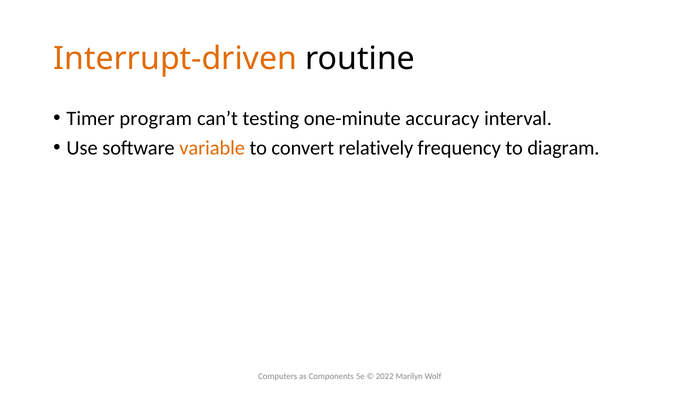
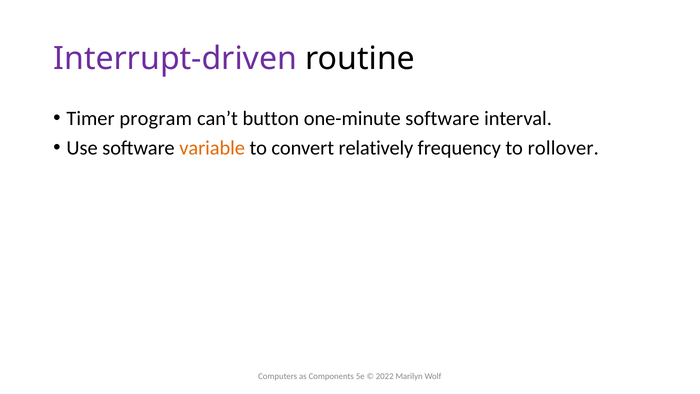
Interrupt-driven colour: orange -> purple
testing: testing -> button
one-minute accuracy: accuracy -> software
diagram: diagram -> rollover
